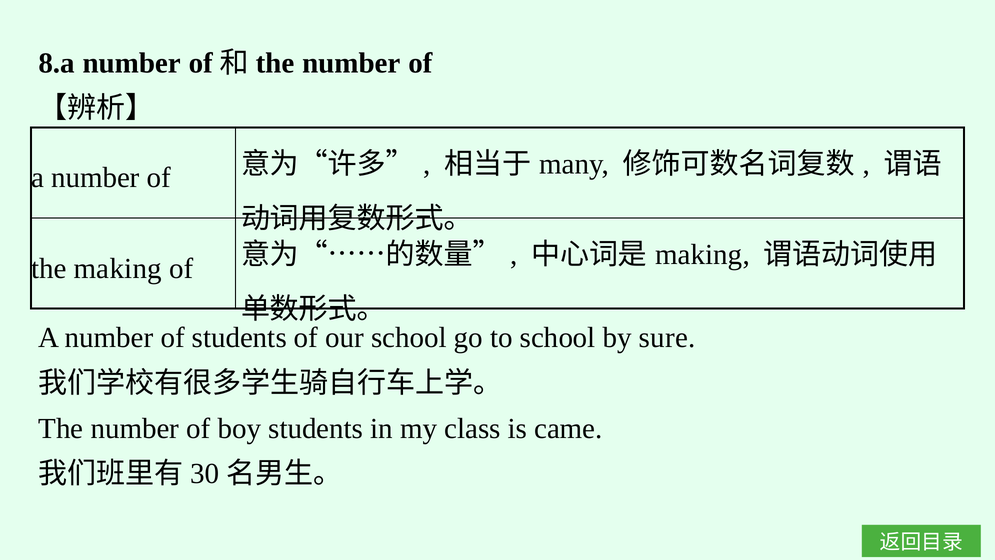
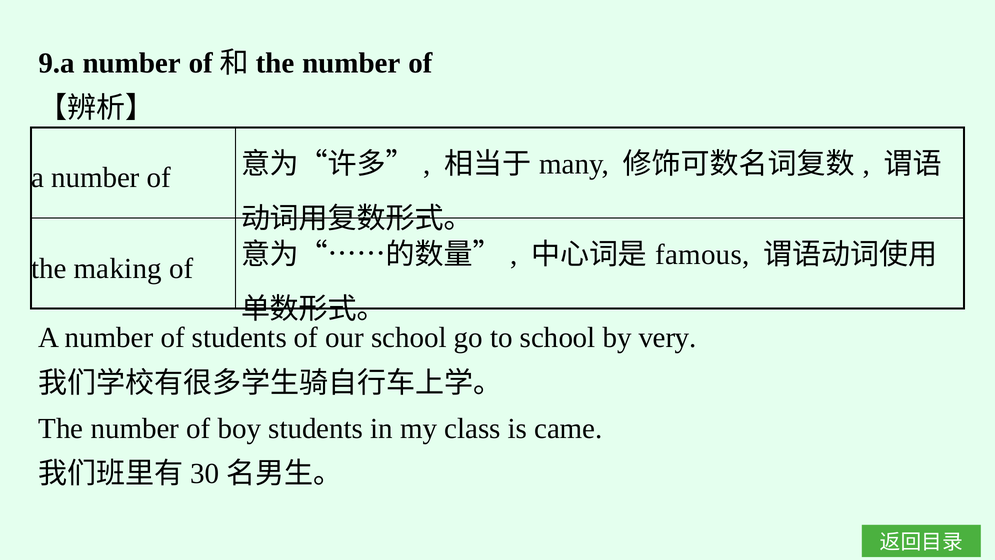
8.a: 8.a -> 9.a
making at (703, 255): making -> famous
sure: sure -> very
